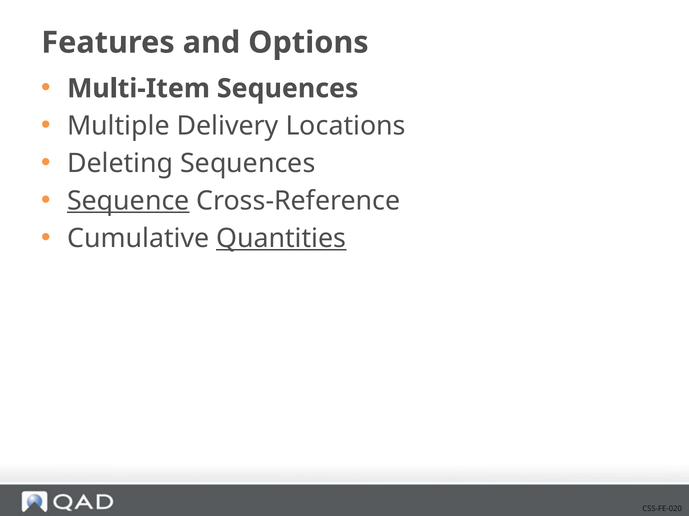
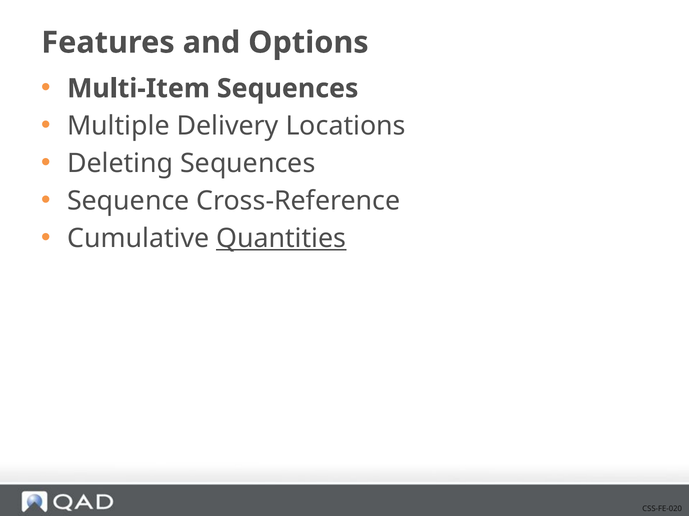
Sequence underline: present -> none
